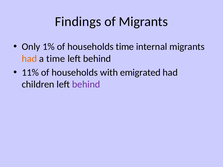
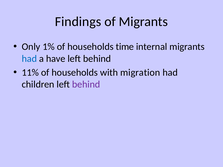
had at (29, 59) colour: orange -> blue
a time: time -> have
emigrated: emigrated -> migration
